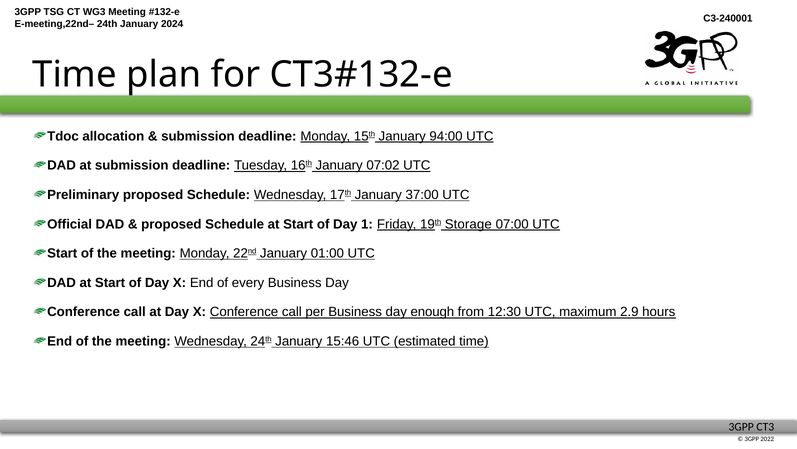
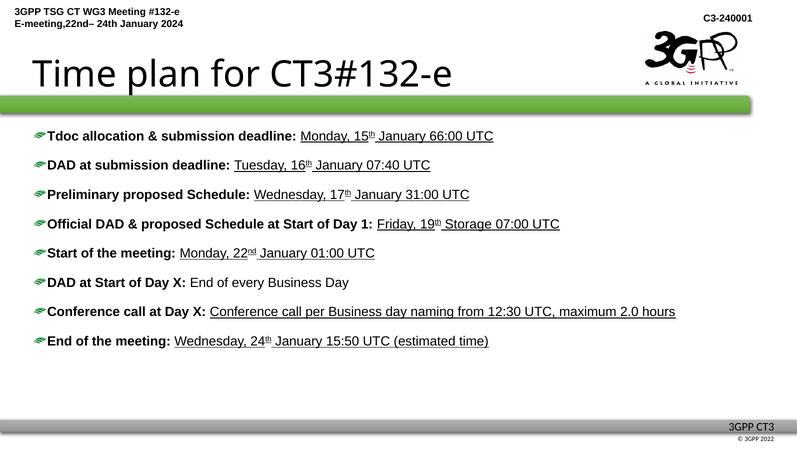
94:00: 94:00 -> 66:00
07:02: 07:02 -> 07:40
37:00: 37:00 -> 31:00
enough: enough -> naming
2.9: 2.9 -> 2.0
15:46: 15:46 -> 15:50
